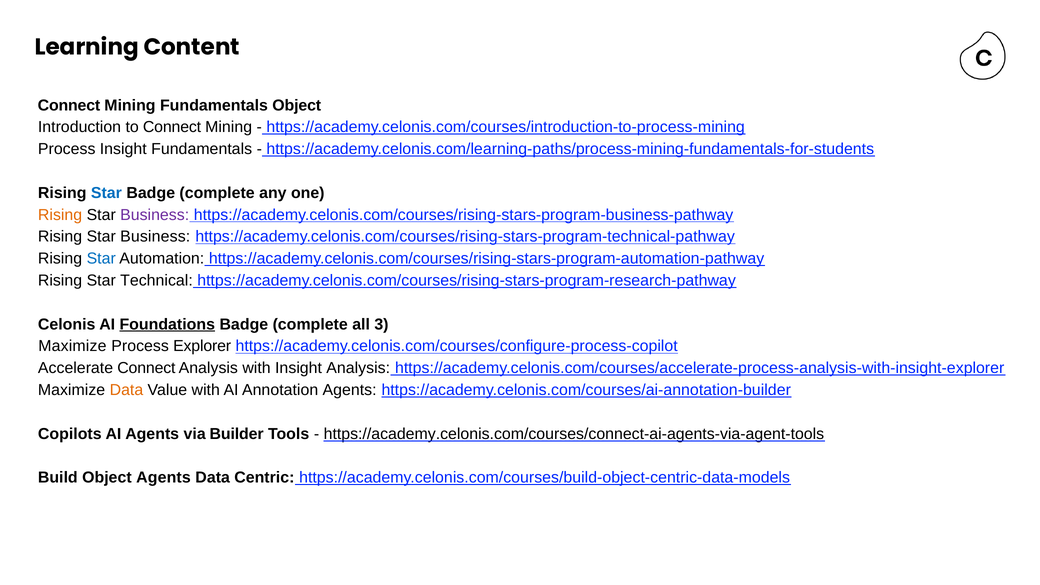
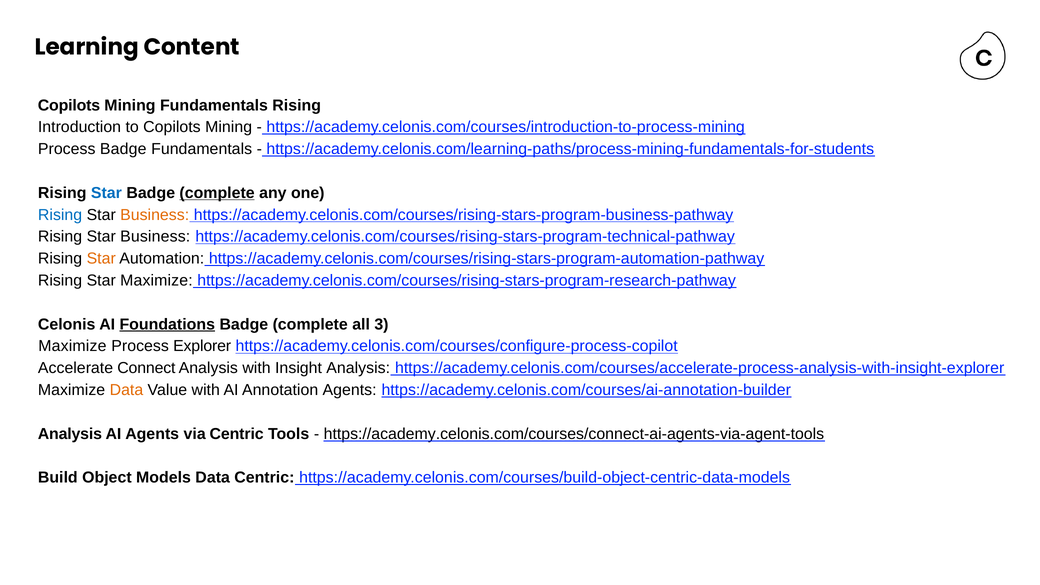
Connect at (69, 105): Connect -> Copilots
Fundamentals Object: Object -> Rising
to Connect: Connect -> Copilots
Process Insight: Insight -> Badge
complete at (217, 193) underline: none -> present
Rising at (60, 215) colour: orange -> blue
Business at (155, 215) colour: purple -> orange
Star at (101, 259) colour: blue -> orange
Star Technical: Technical -> Maximize
Copilots at (70, 434): Copilots -> Analysis
via Builder: Builder -> Centric
Object Agents: Agents -> Models
